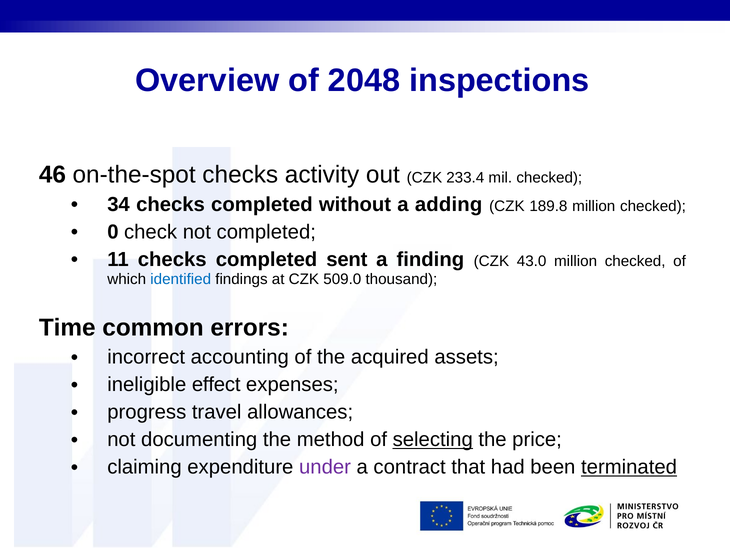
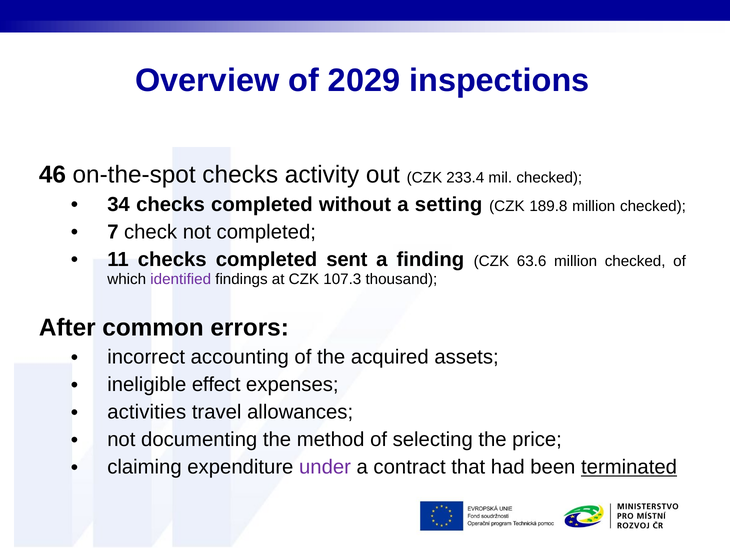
2048: 2048 -> 2029
adding: adding -> setting
0: 0 -> 7
43.0: 43.0 -> 63.6
identified colour: blue -> purple
509.0: 509.0 -> 107.3
Time: Time -> After
progress: progress -> activities
selecting underline: present -> none
